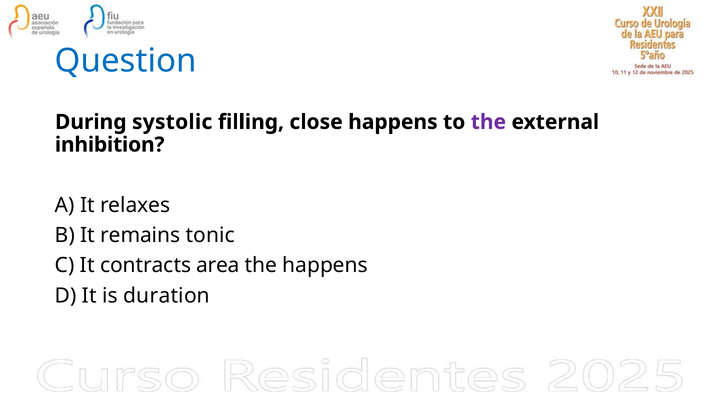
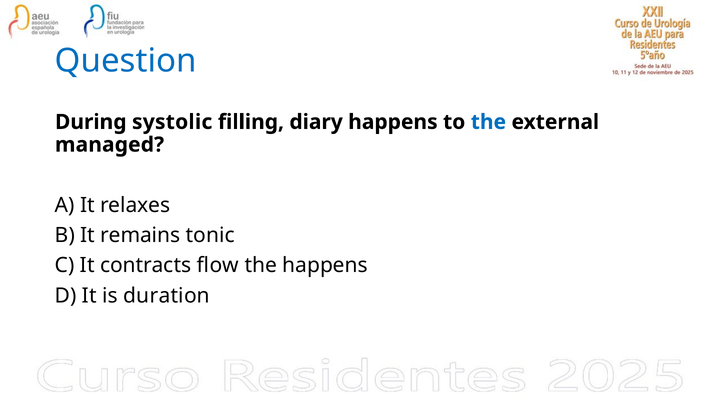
close: close -> diary
the at (488, 122) colour: purple -> blue
inhibition: inhibition -> managed
area: area -> flow
